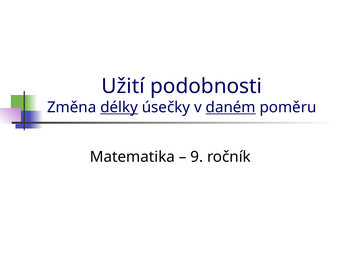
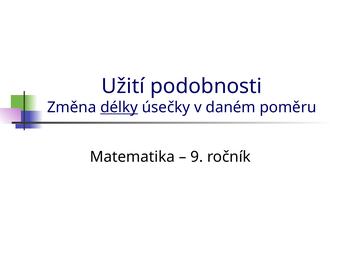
daném underline: present -> none
